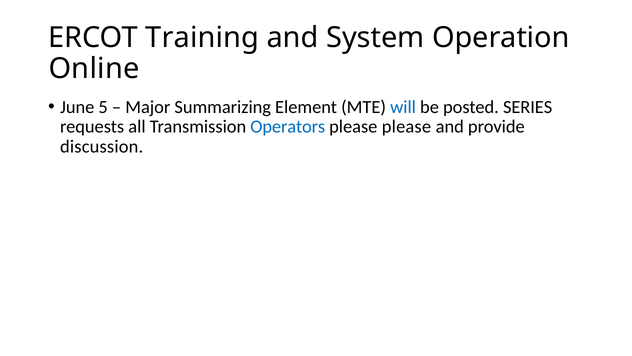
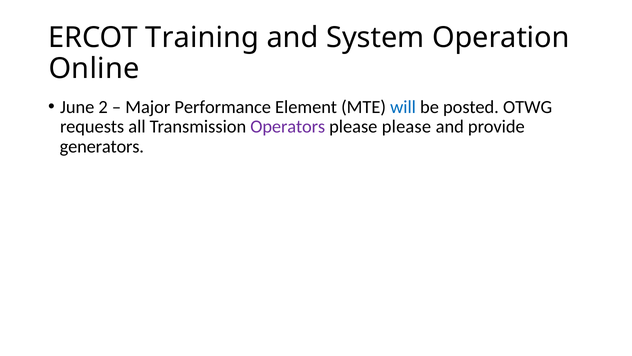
5: 5 -> 2
Summarizing: Summarizing -> Performance
SERIES: SERIES -> OTWG
Operators colour: blue -> purple
discussion: discussion -> generators
